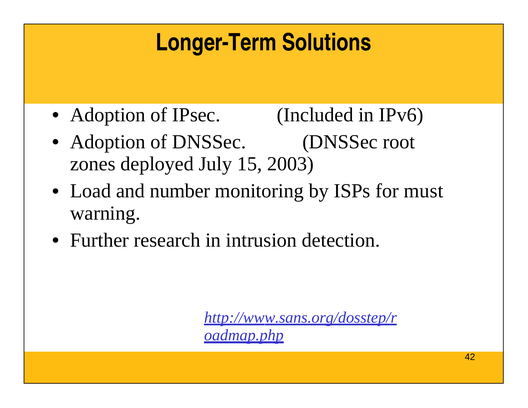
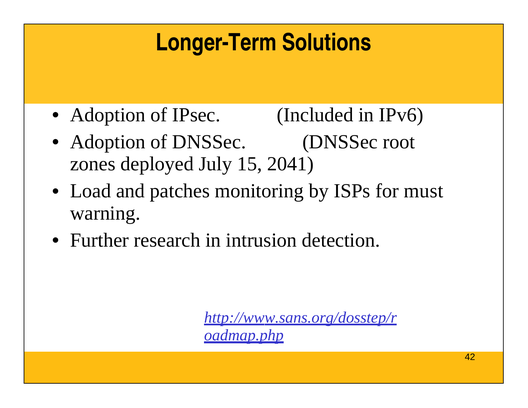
2003: 2003 -> 2041
number: number -> patches
